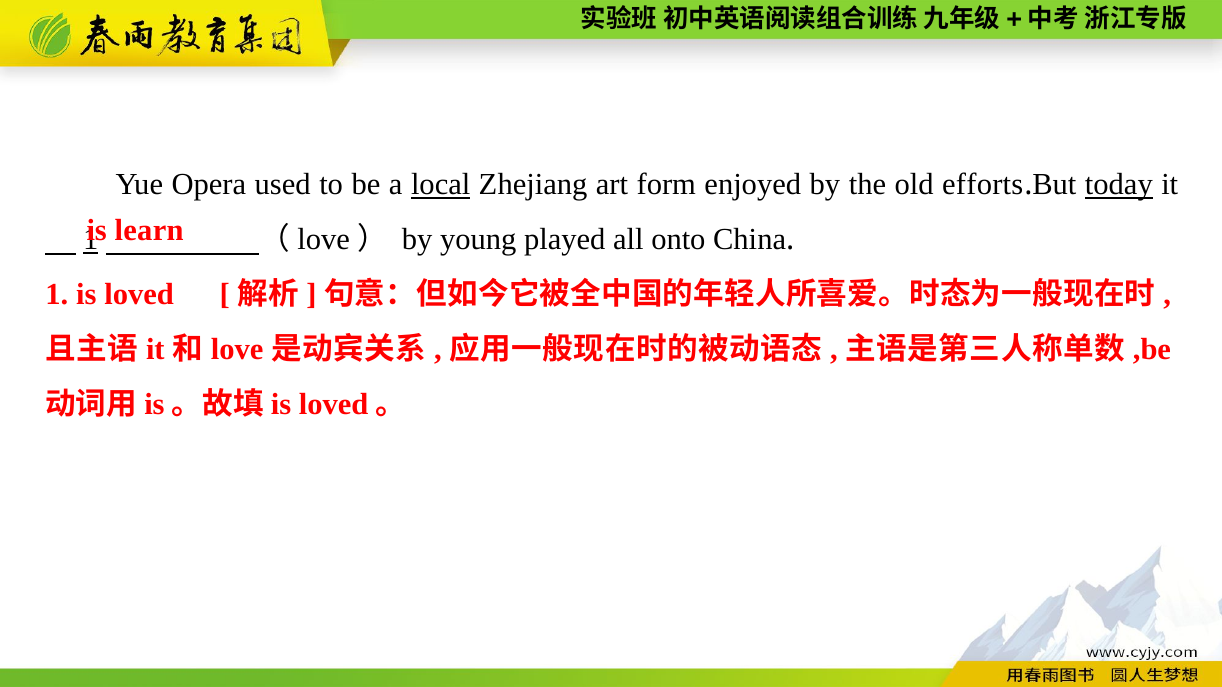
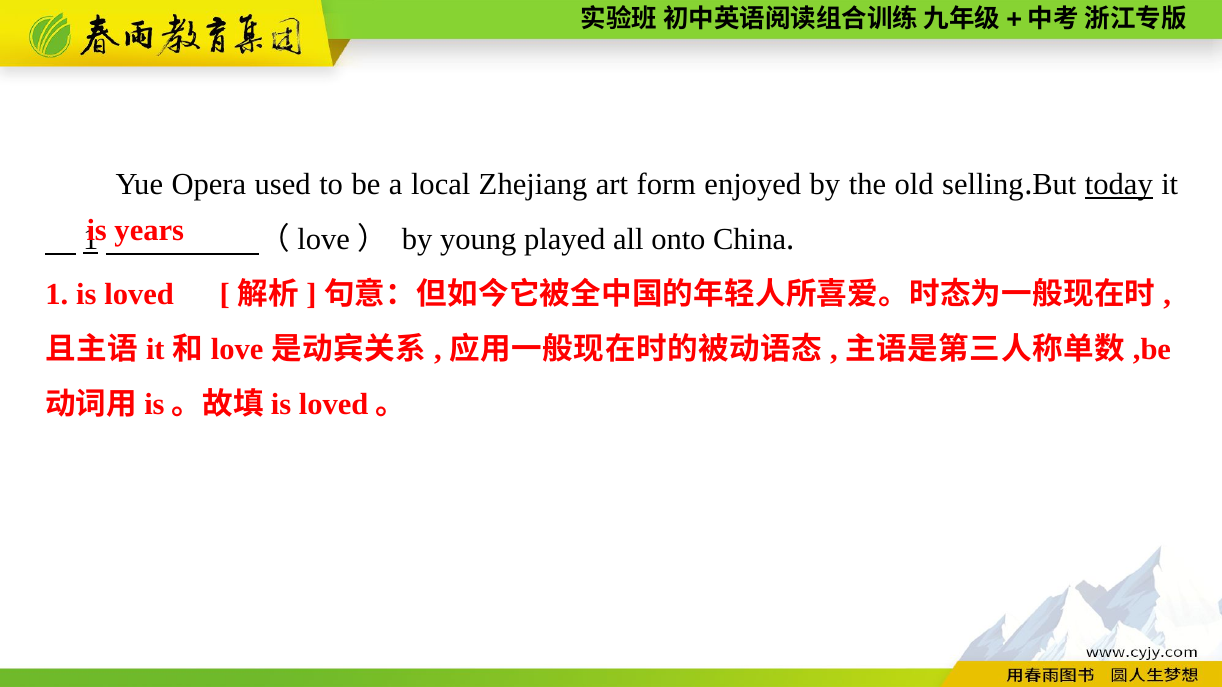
local underline: present -> none
efforts: efforts -> selling
learn: learn -> years
